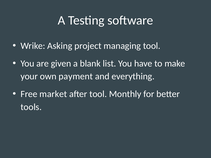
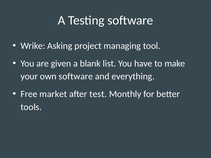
own payment: payment -> software
after tool: tool -> test
